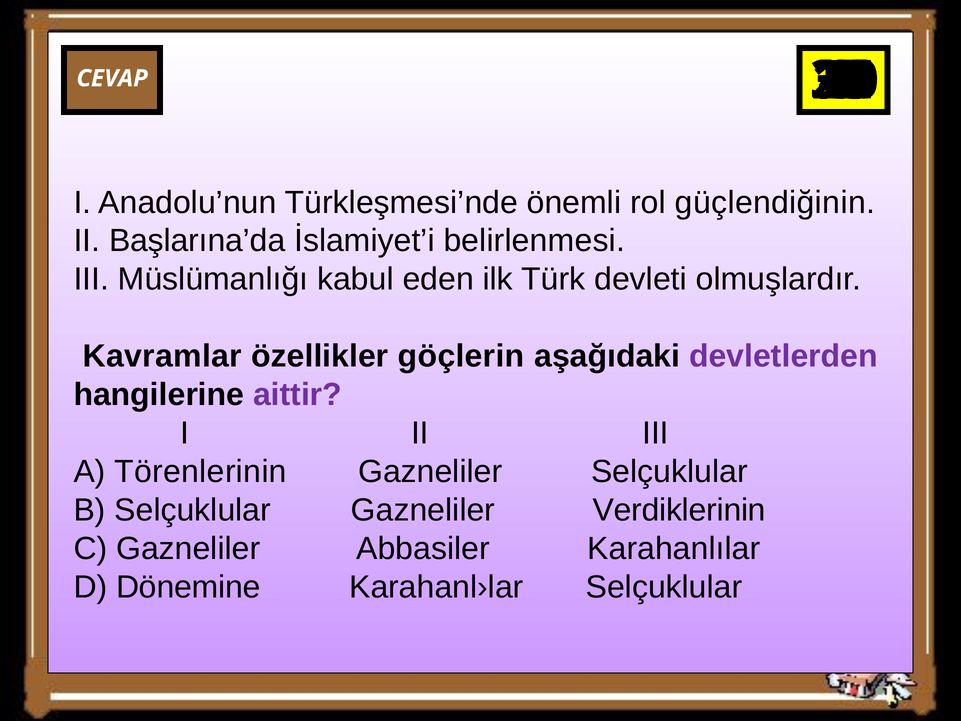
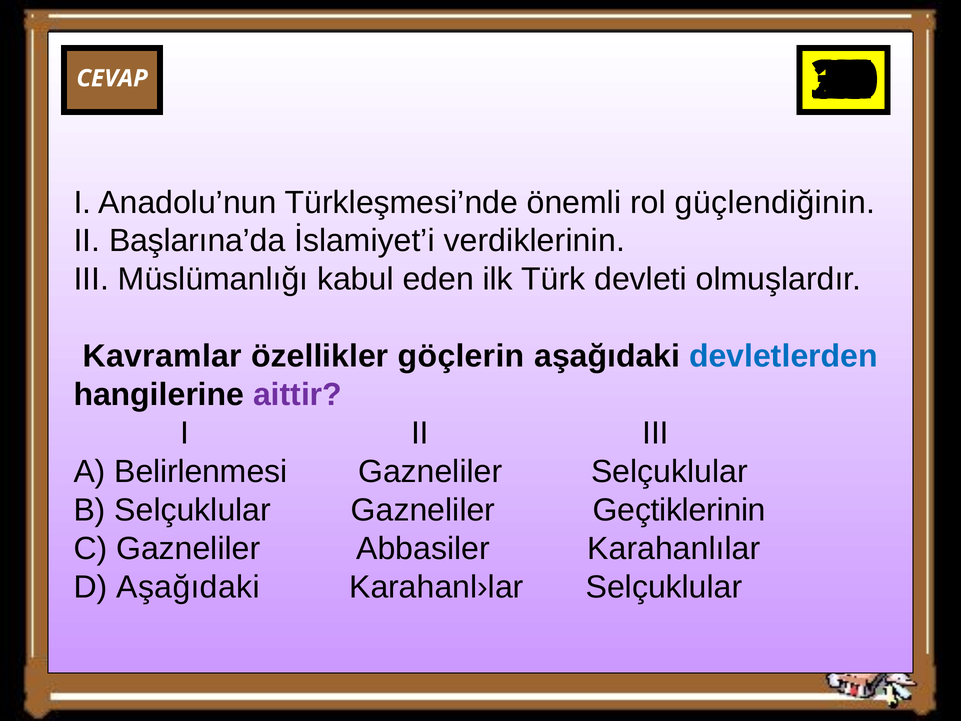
belirlenmesi: belirlenmesi -> verdiklerinin
devletlerden colour: purple -> blue
Törenlerinin: Törenlerinin -> Belirlenmesi
Verdiklerinin: Verdiklerinin -> Geçtiklerinin
D Dönemine: Dönemine -> Aşağıdaki
